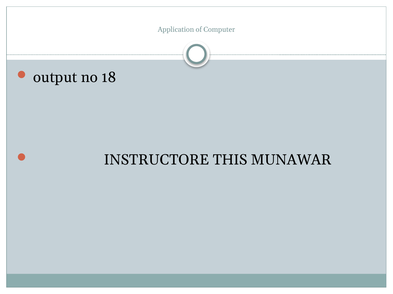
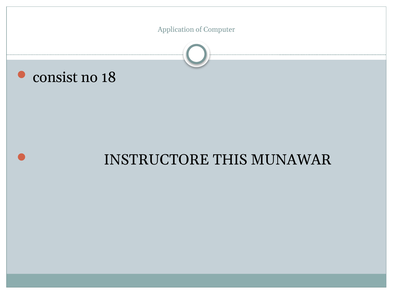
output: output -> consist
